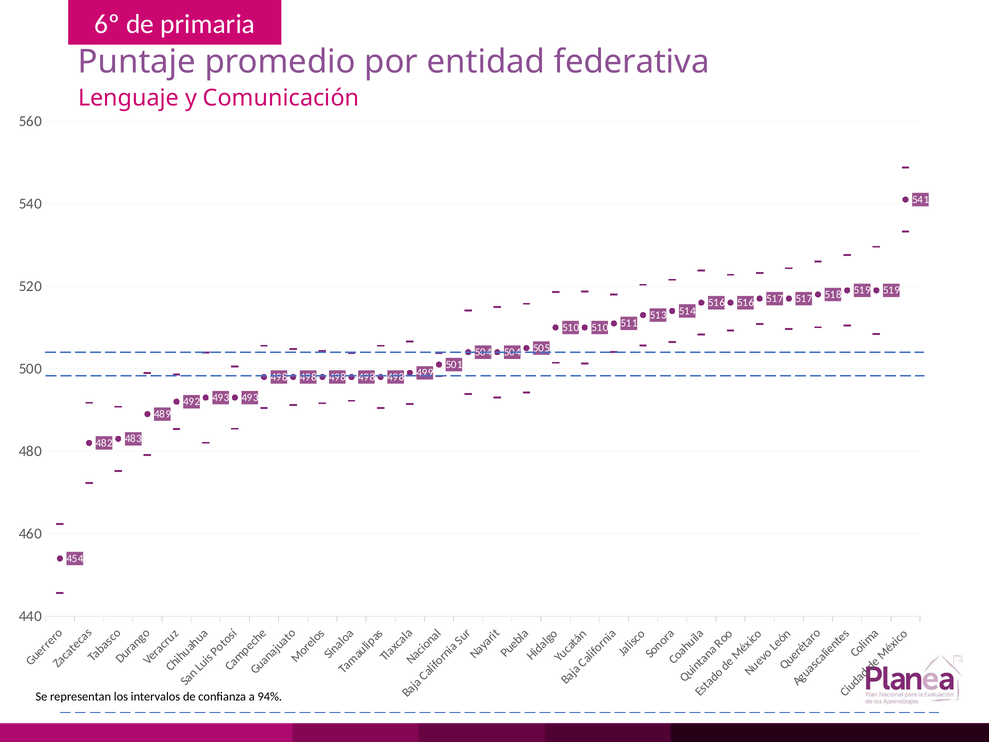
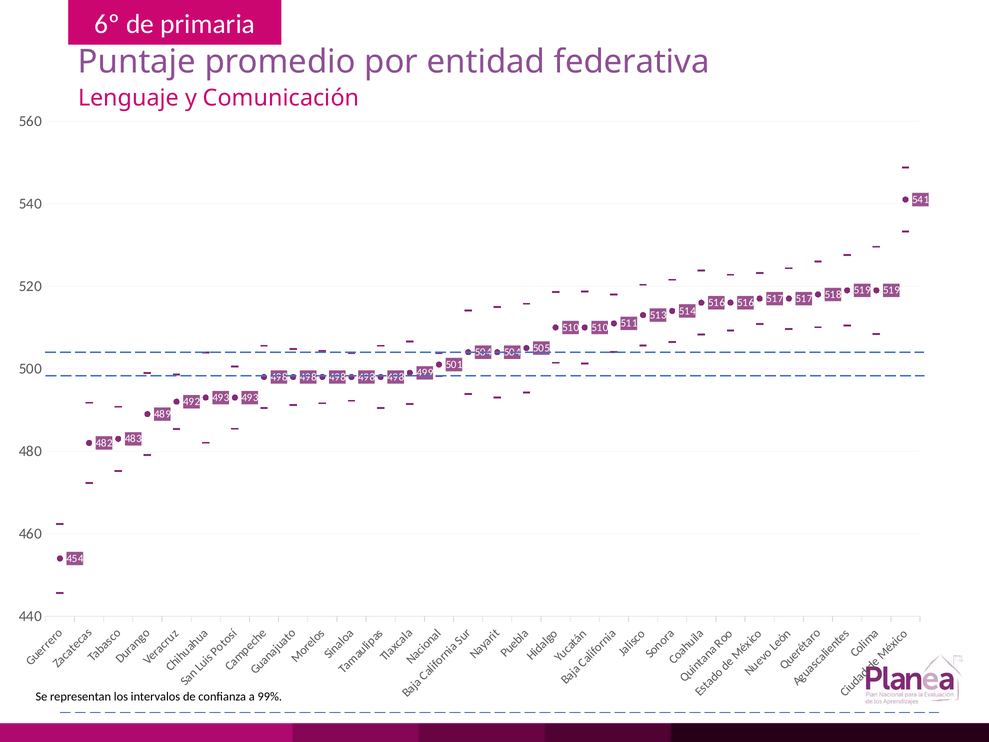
94%: 94% -> 99%
